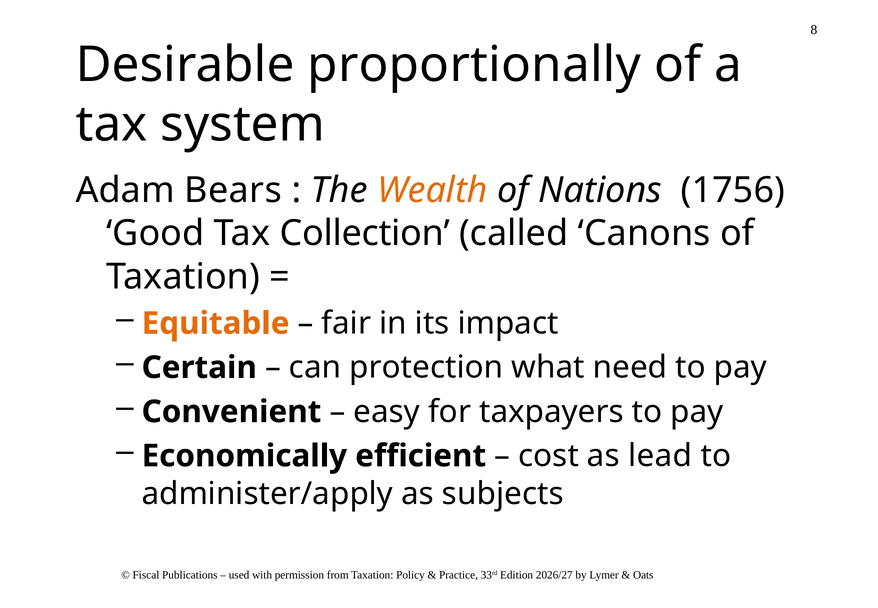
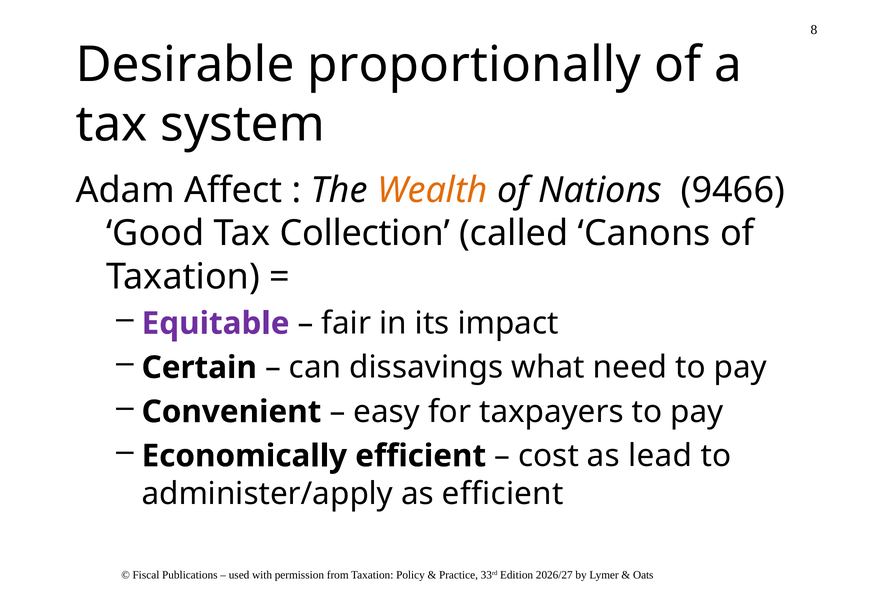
Bears: Bears -> Affect
1756: 1756 -> 9466
Equitable colour: orange -> purple
protection: protection -> dissavings
as subjects: subjects -> efficient
